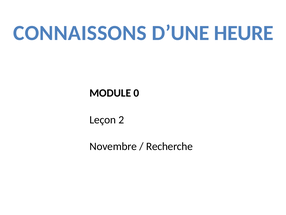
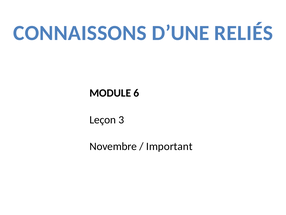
HEURE: HEURE -> RELIÉS
0: 0 -> 6
2: 2 -> 3
Recherche: Recherche -> Important
